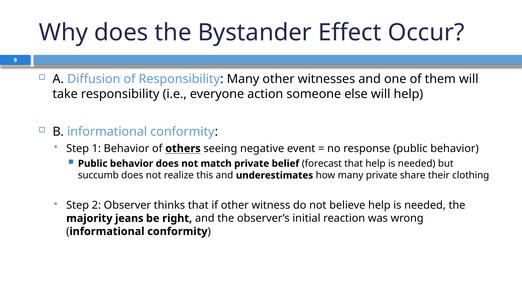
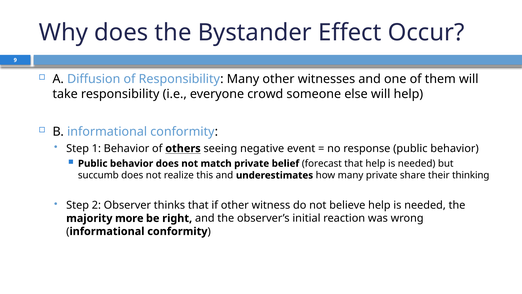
action: action -> crowd
clothing: clothing -> thinking
jeans: jeans -> more
